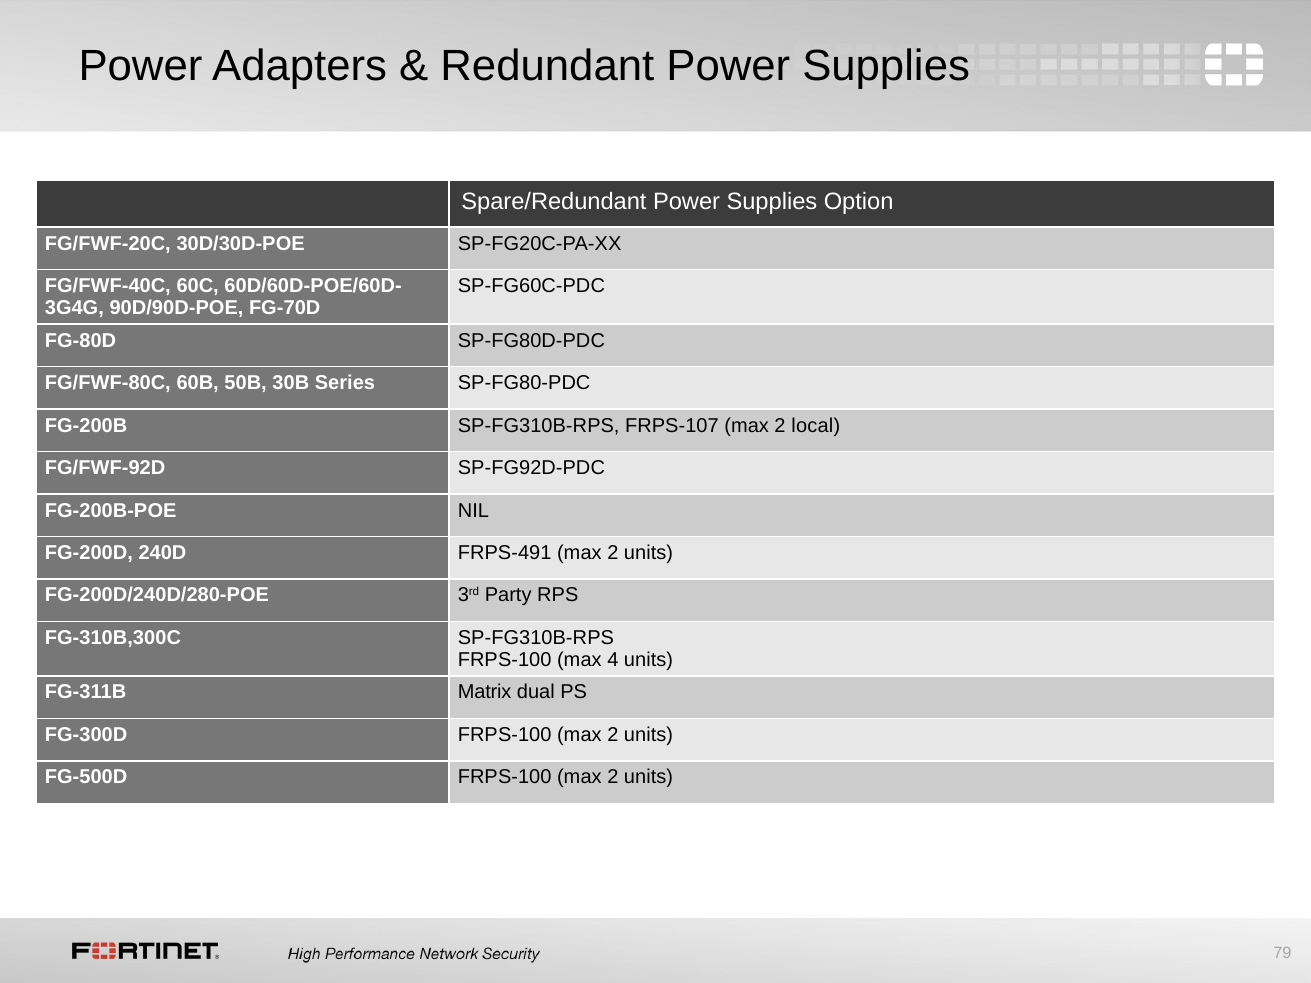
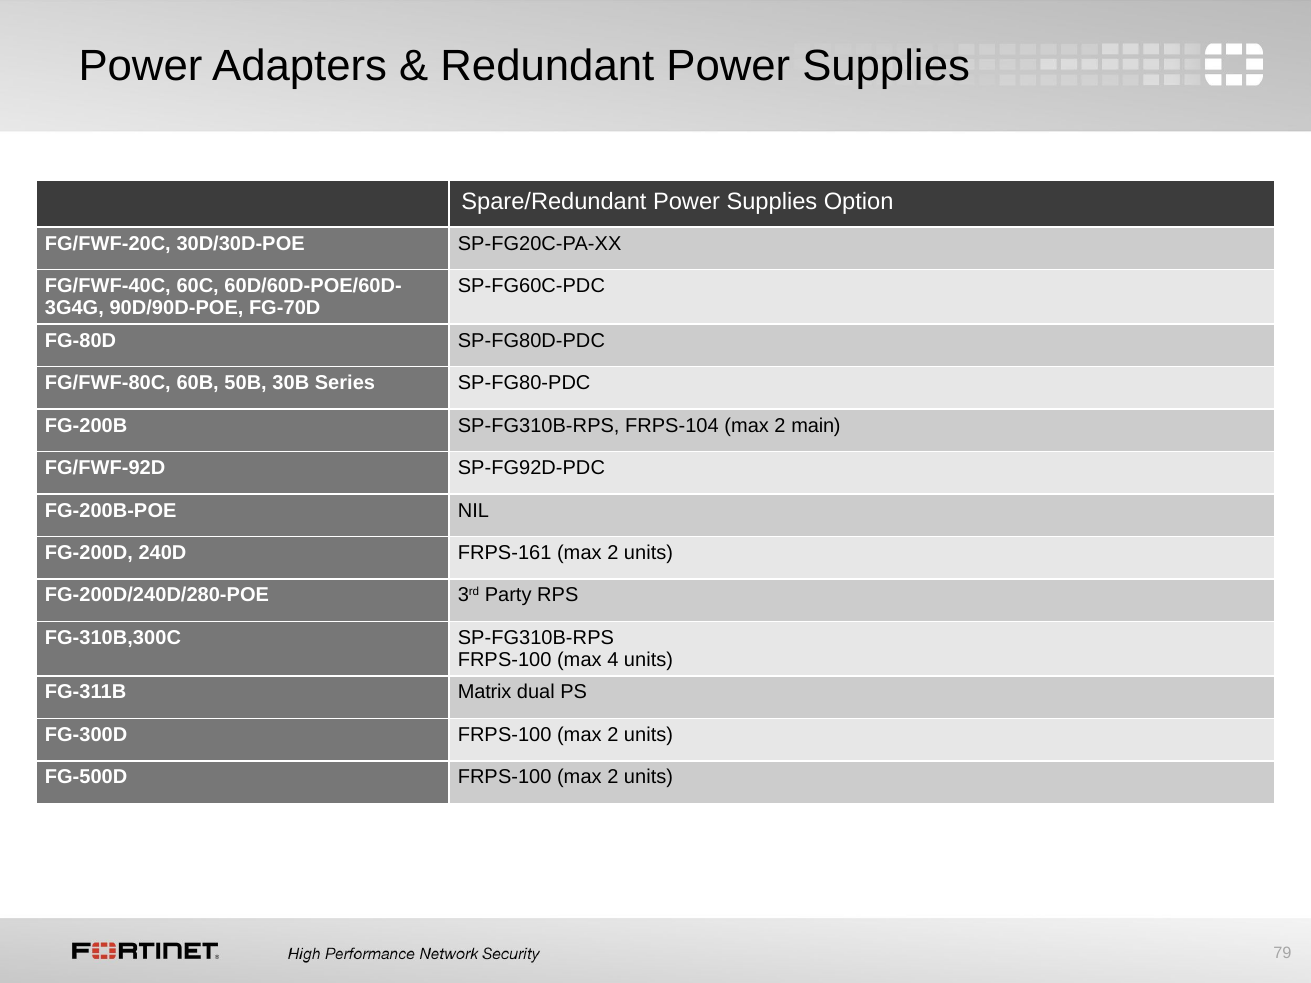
FRPS-107: FRPS-107 -> FRPS-104
local: local -> main
FRPS-491: FRPS-491 -> FRPS-161
